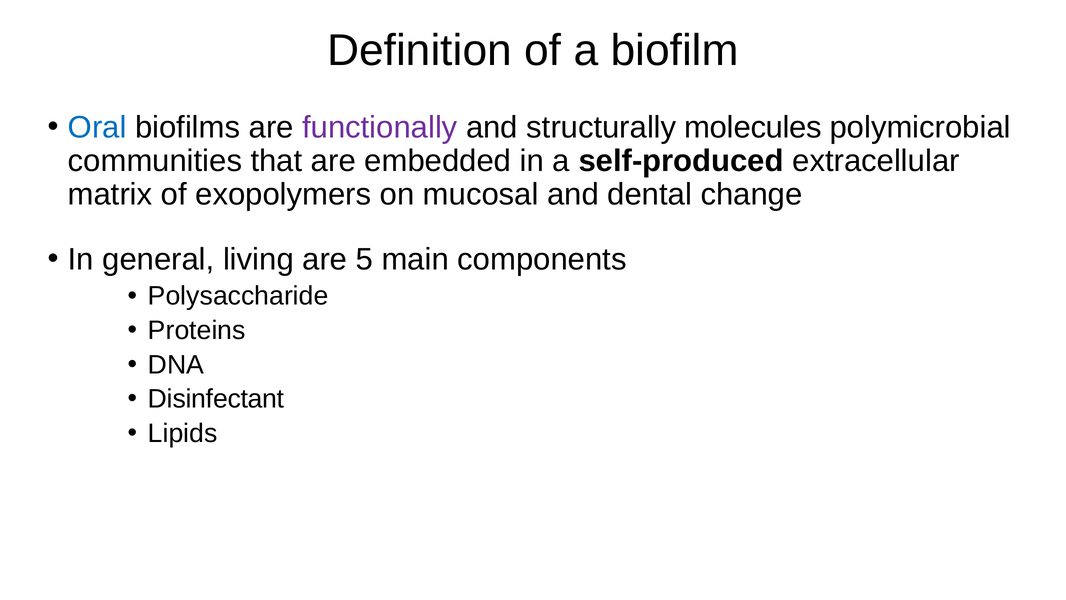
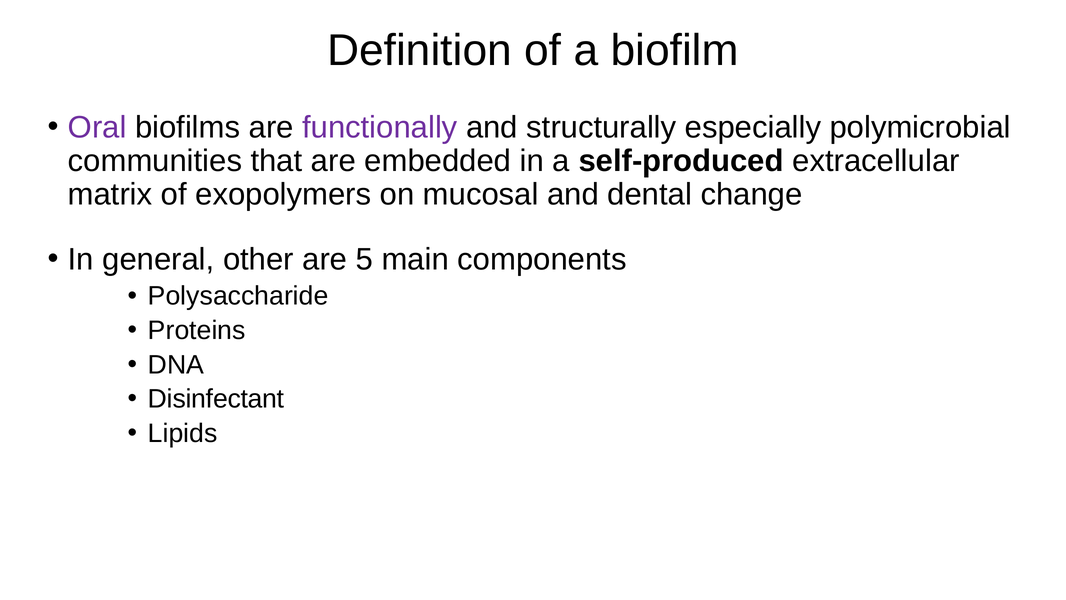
Oral colour: blue -> purple
molecules: molecules -> especially
living: living -> other
